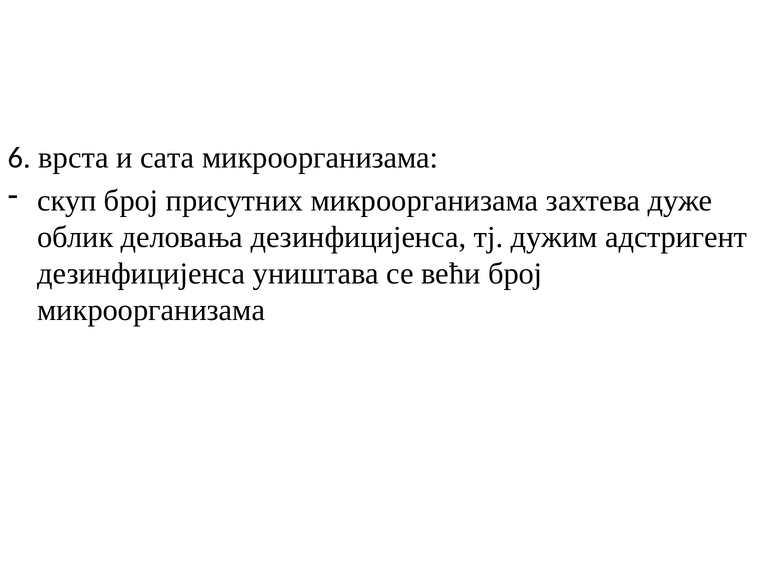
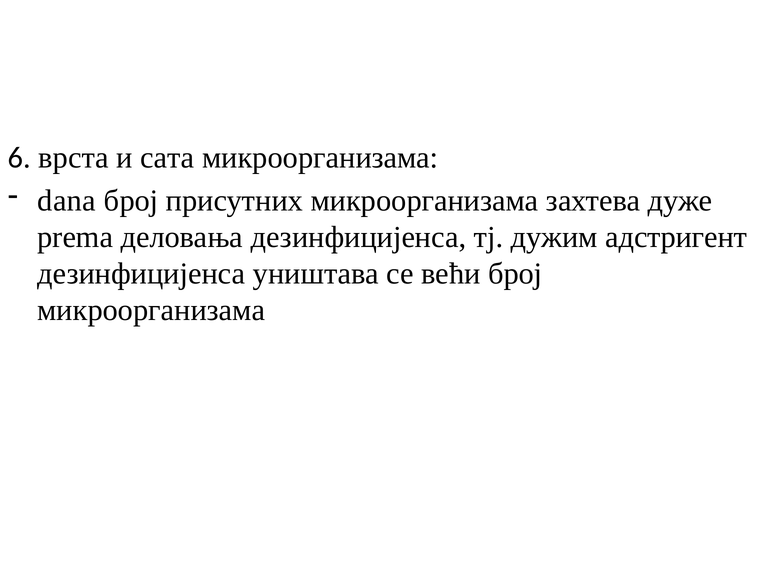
скуп: скуп -> dana
облик: облик -> prema
